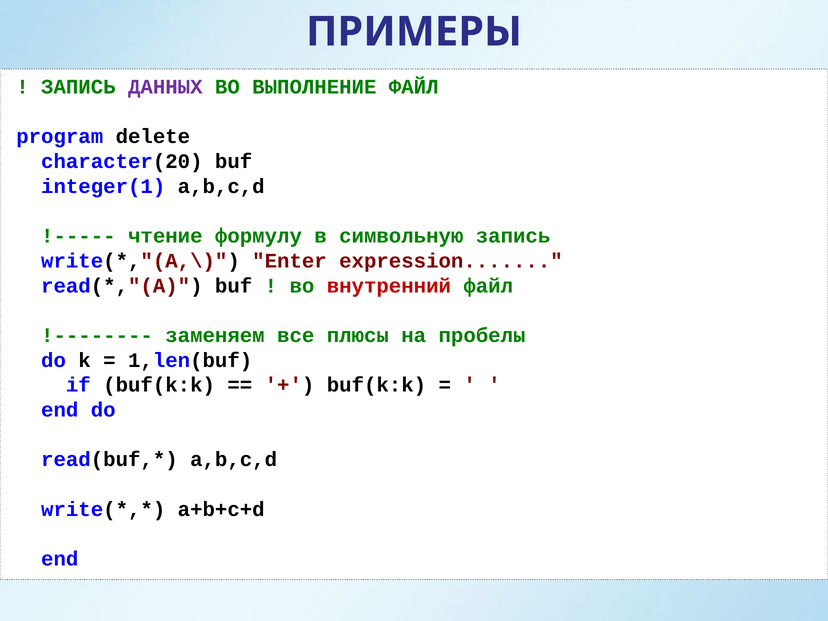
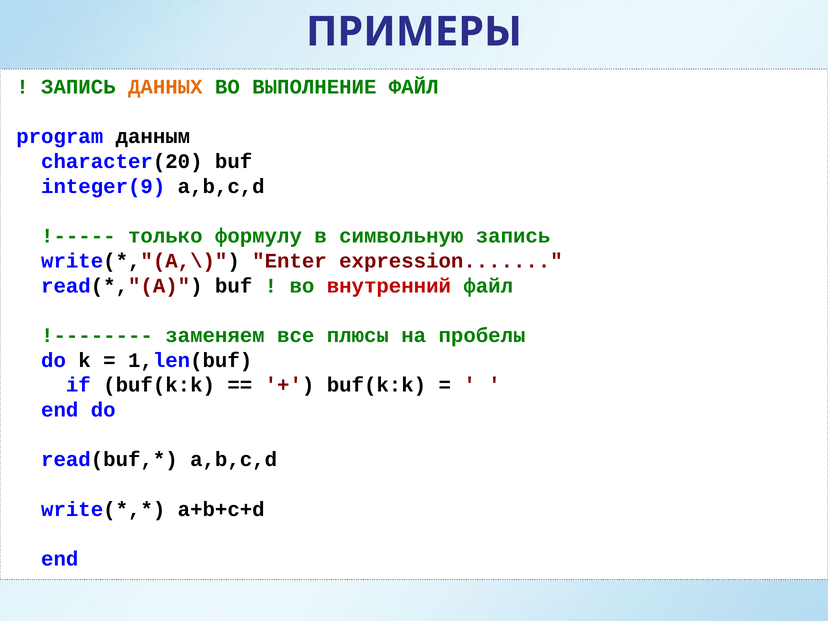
ДАННЫХ colour: purple -> orange
delete: delete -> данным
integer(1: integer(1 -> integer(9
чтение: чтение -> только
